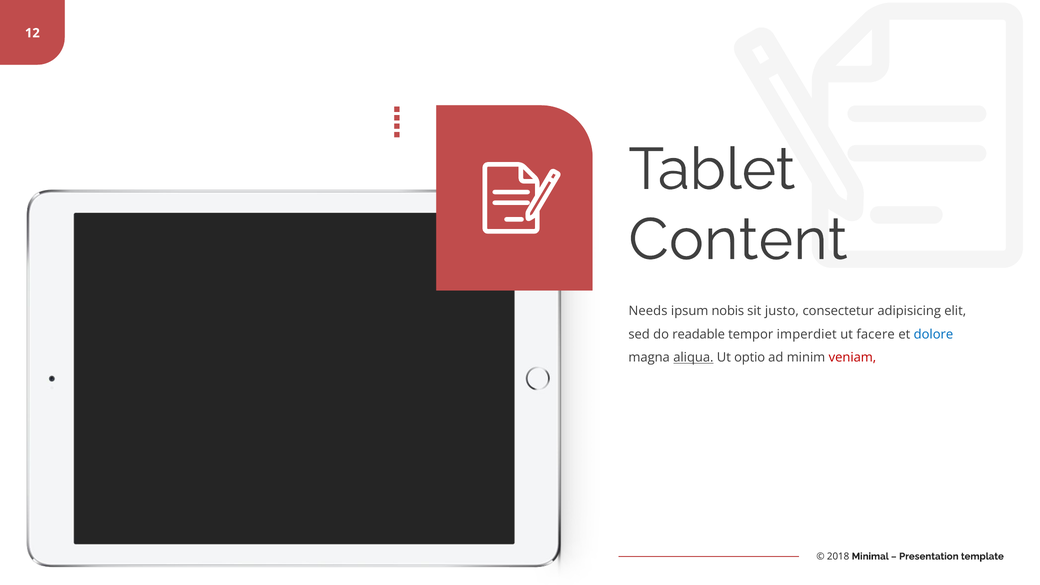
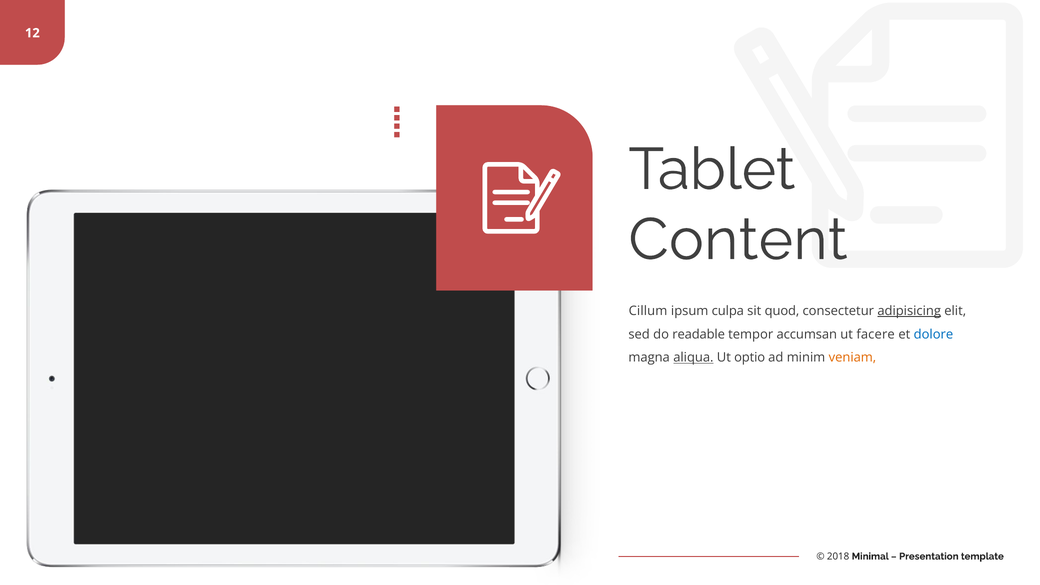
Needs: Needs -> Cillum
nobis: nobis -> culpa
justo: justo -> quod
adipisicing underline: none -> present
imperdiet: imperdiet -> accumsan
veniam colour: red -> orange
